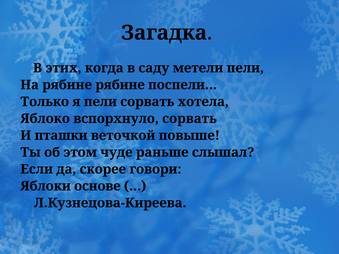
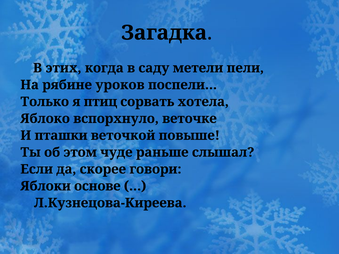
рябине рябине: рябине -> уроков
я пели: пели -> птиц
вспорхнуло сорвать: сорвать -> веточке
